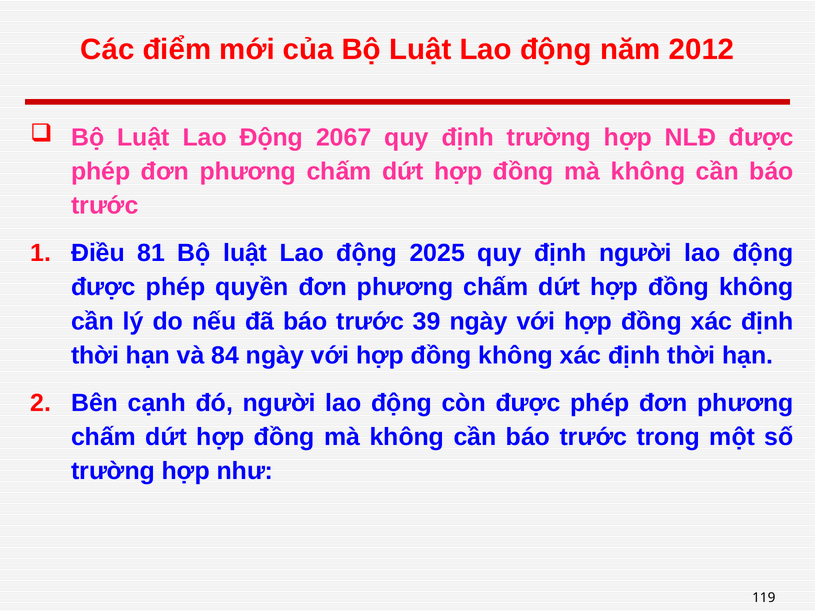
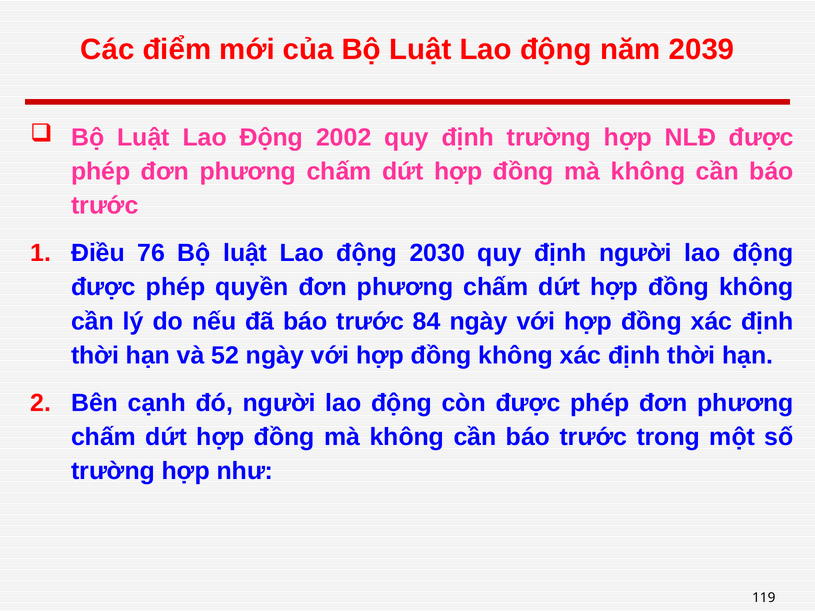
2012: 2012 -> 2039
2067: 2067 -> 2002
81: 81 -> 76
2025: 2025 -> 2030
39: 39 -> 84
84: 84 -> 52
